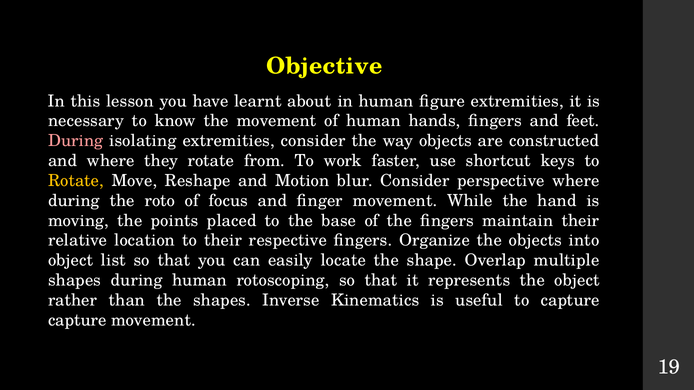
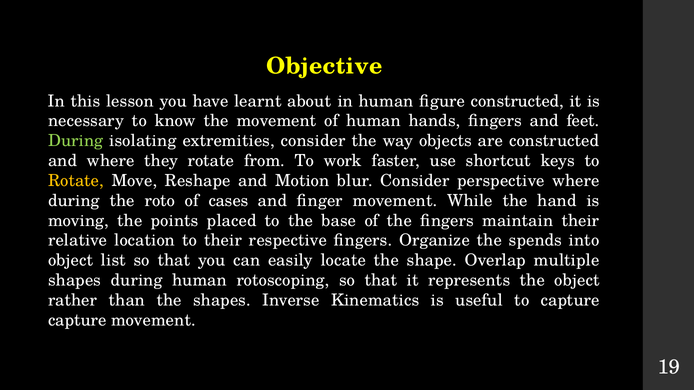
figure extremities: extremities -> constructed
During at (76, 141) colour: pink -> light green
focus: focus -> cases
the objects: objects -> spends
